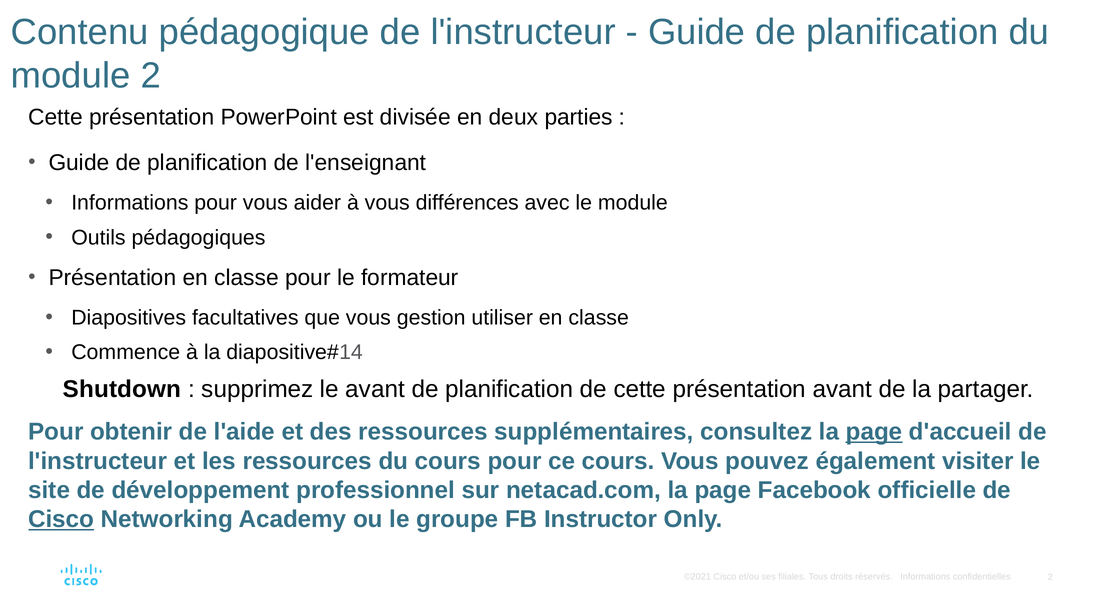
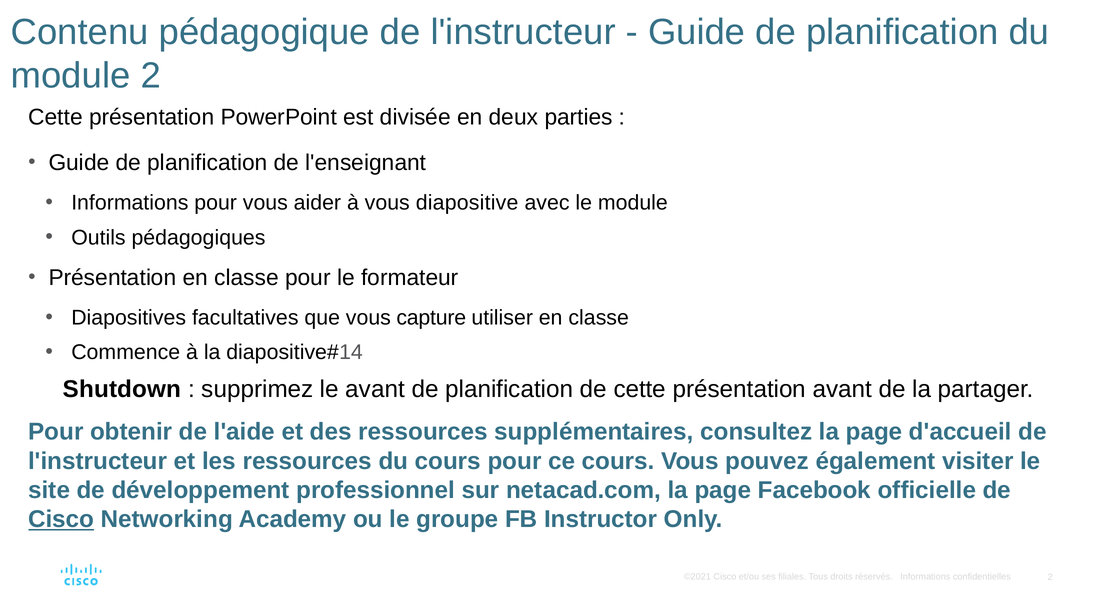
différences: différences -> diapositive
gestion: gestion -> capture
page at (874, 432) underline: present -> none
